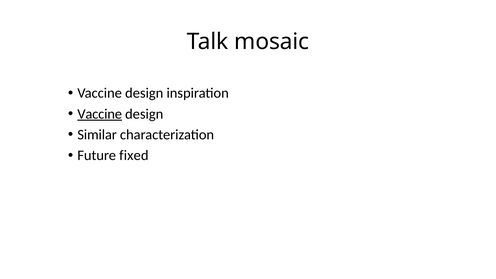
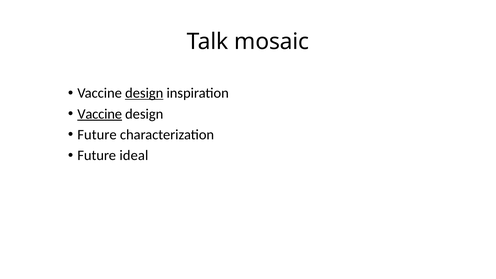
design at (144, 93) underline: none -> present
Similar at (97, 135): Similar -> Future
fixed: fixed -> ideal
